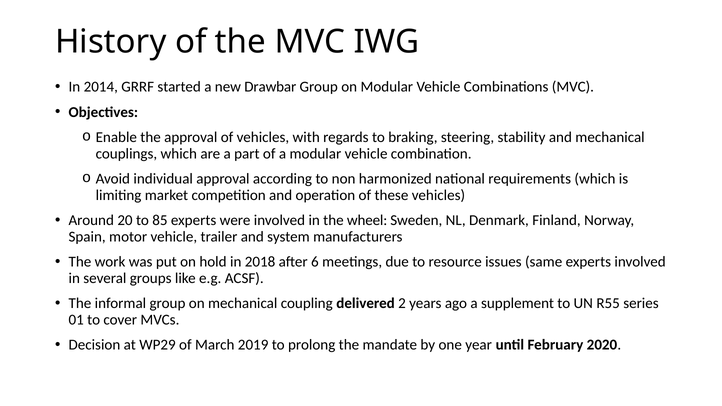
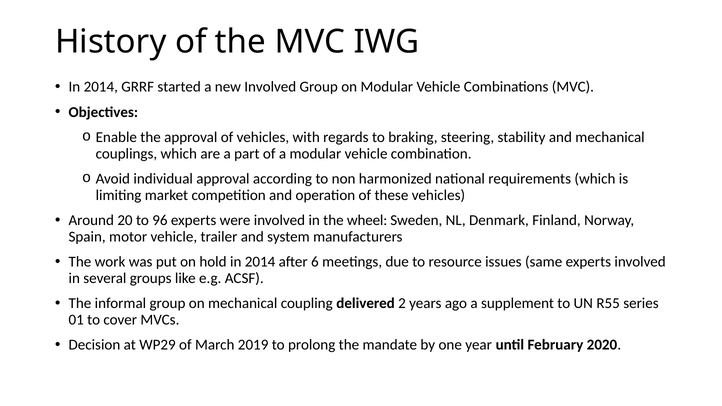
new Drawbar: Drawbar -> Involved
85: 85 -> 96
hold in 2018: 2018 -> 2014
